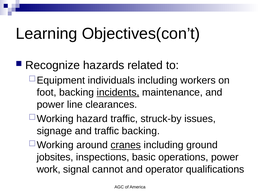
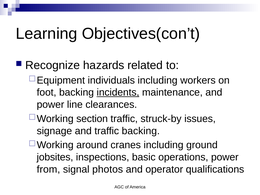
hazard: hazard -> section
cranes underline: present -> none
work: work -> from
cannot: cannot -> photos
